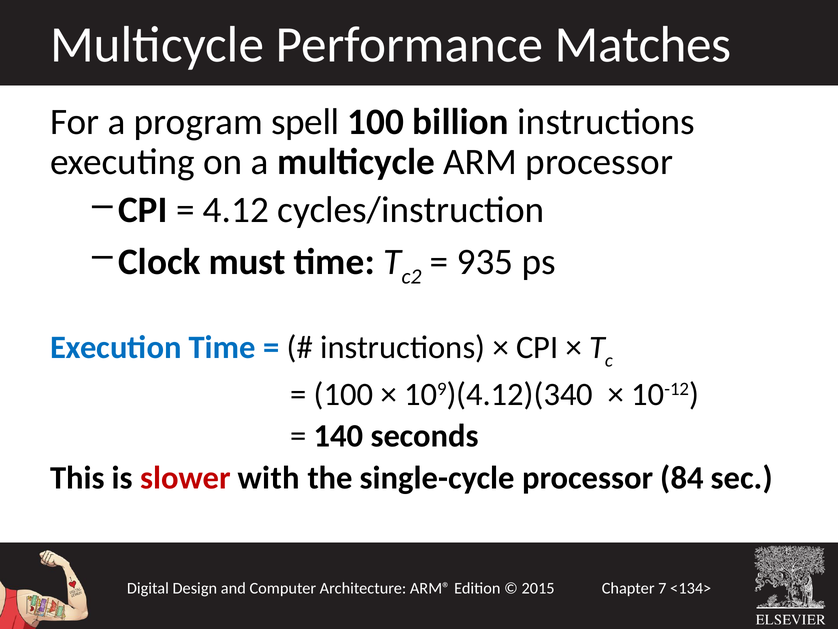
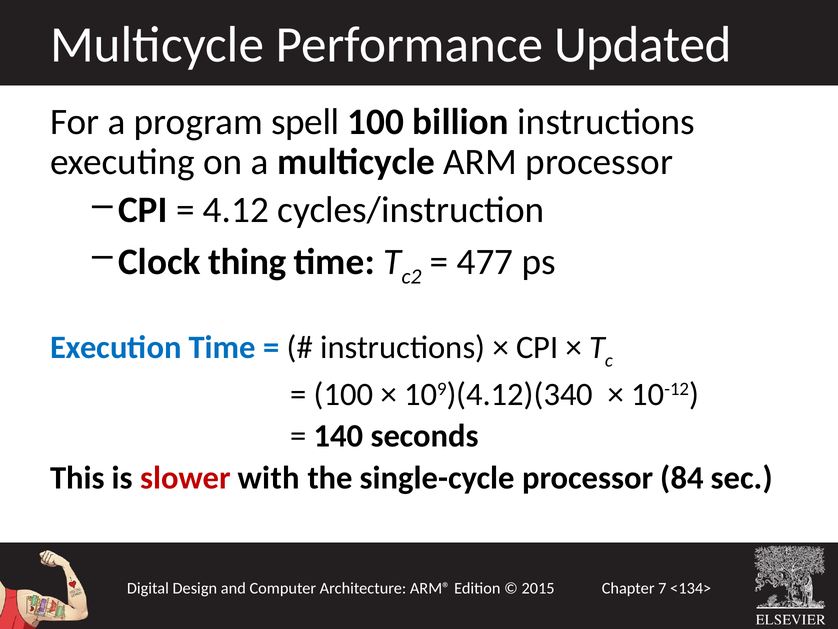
Matches: Matches -> Updated
must: must -> thing
935: 935 -> 477
